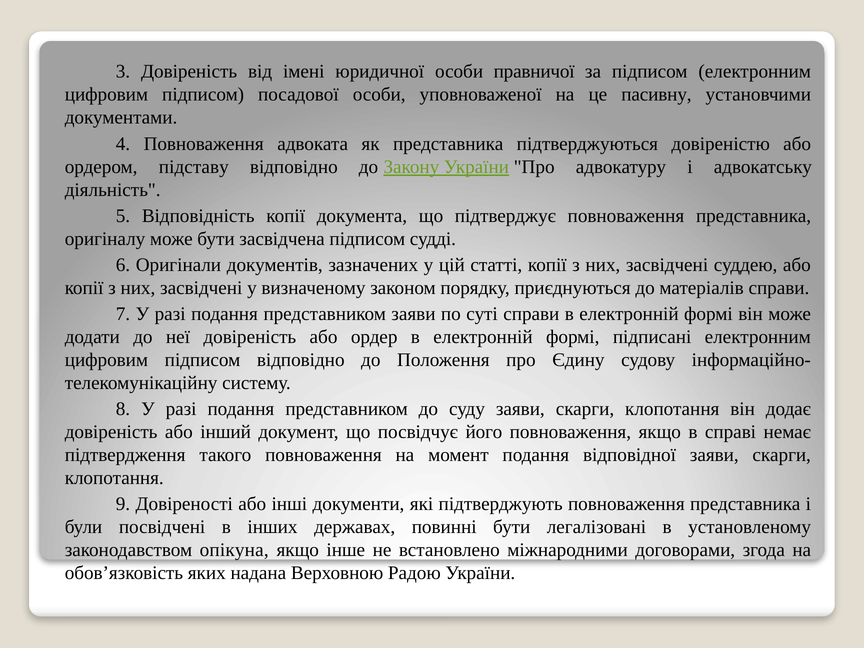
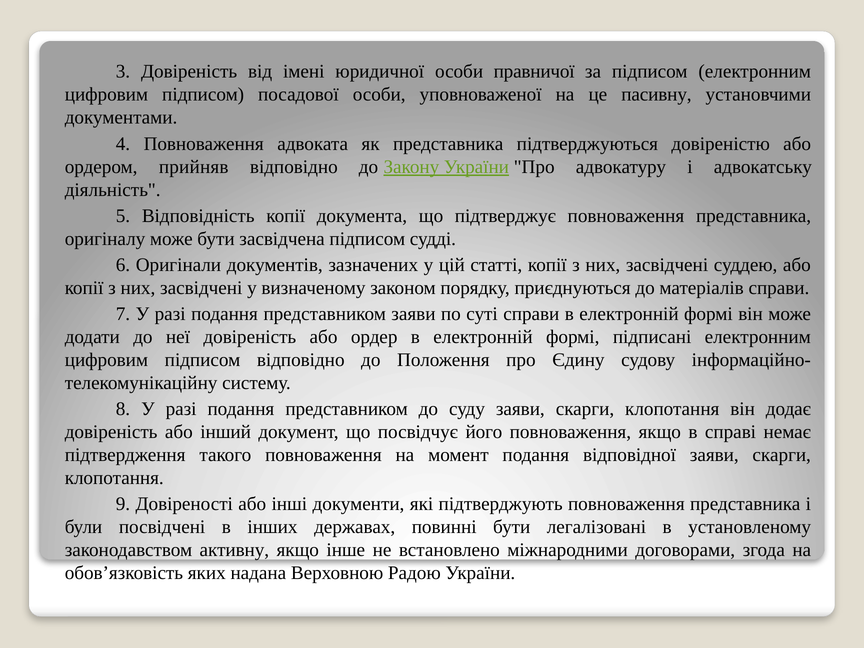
підставу: підставу -> прийняв
опікуна: опікуна -> активну
